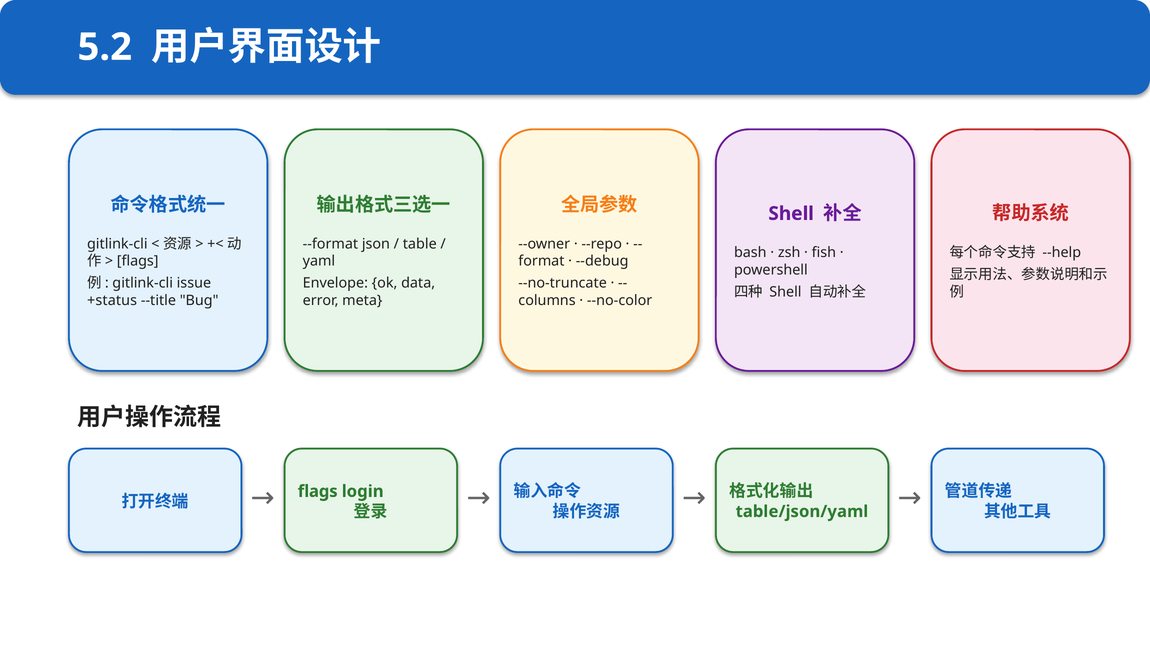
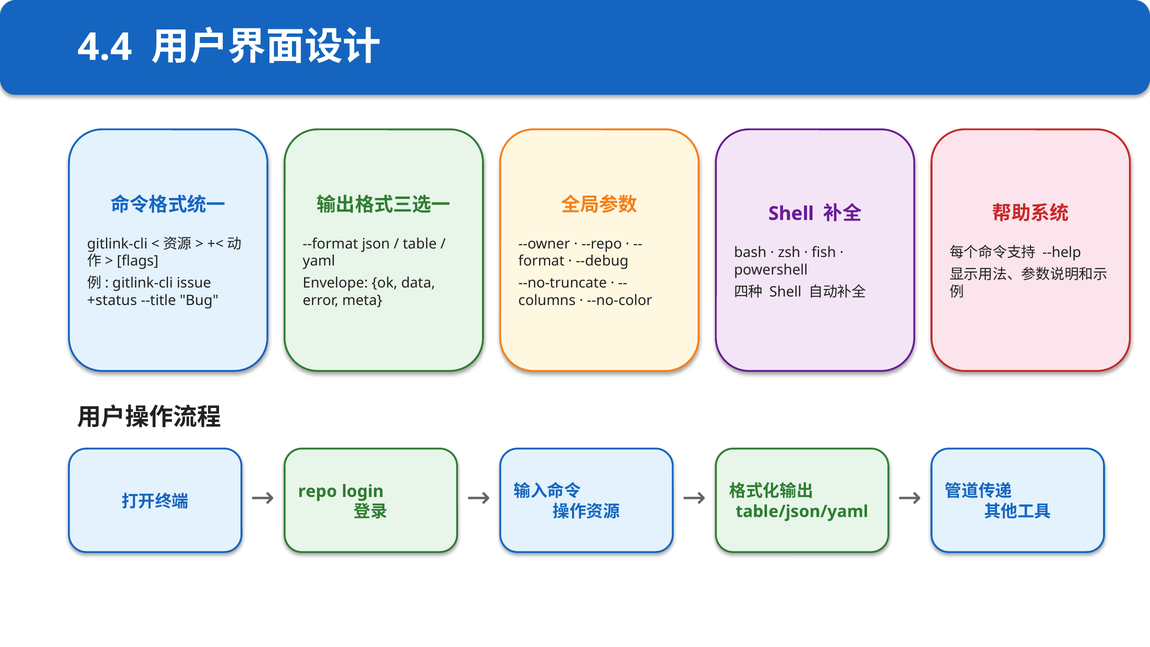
5.2: 5.2 -> 4.4
flags at (318, 491): flags -> repo
